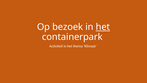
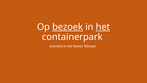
bezoek underline: none -> present
